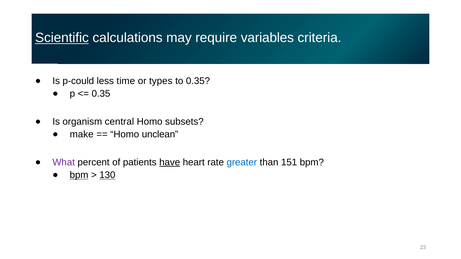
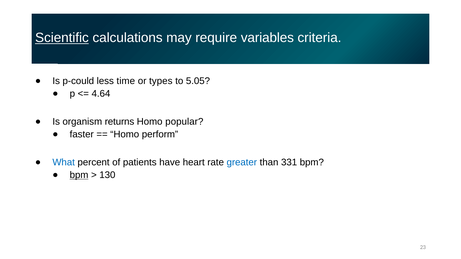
to 0.35: 0.35 -> 5.05
0.35 at (101, 94): 0.35 -> 4.64
central: central -> returns
subsets: subsets -> popular
make: make -> faster
unclean: unclean -> perform
What colour: purple -> blue
have underline: present -> none
151: 151 -> 331
130 underline: present -> none
